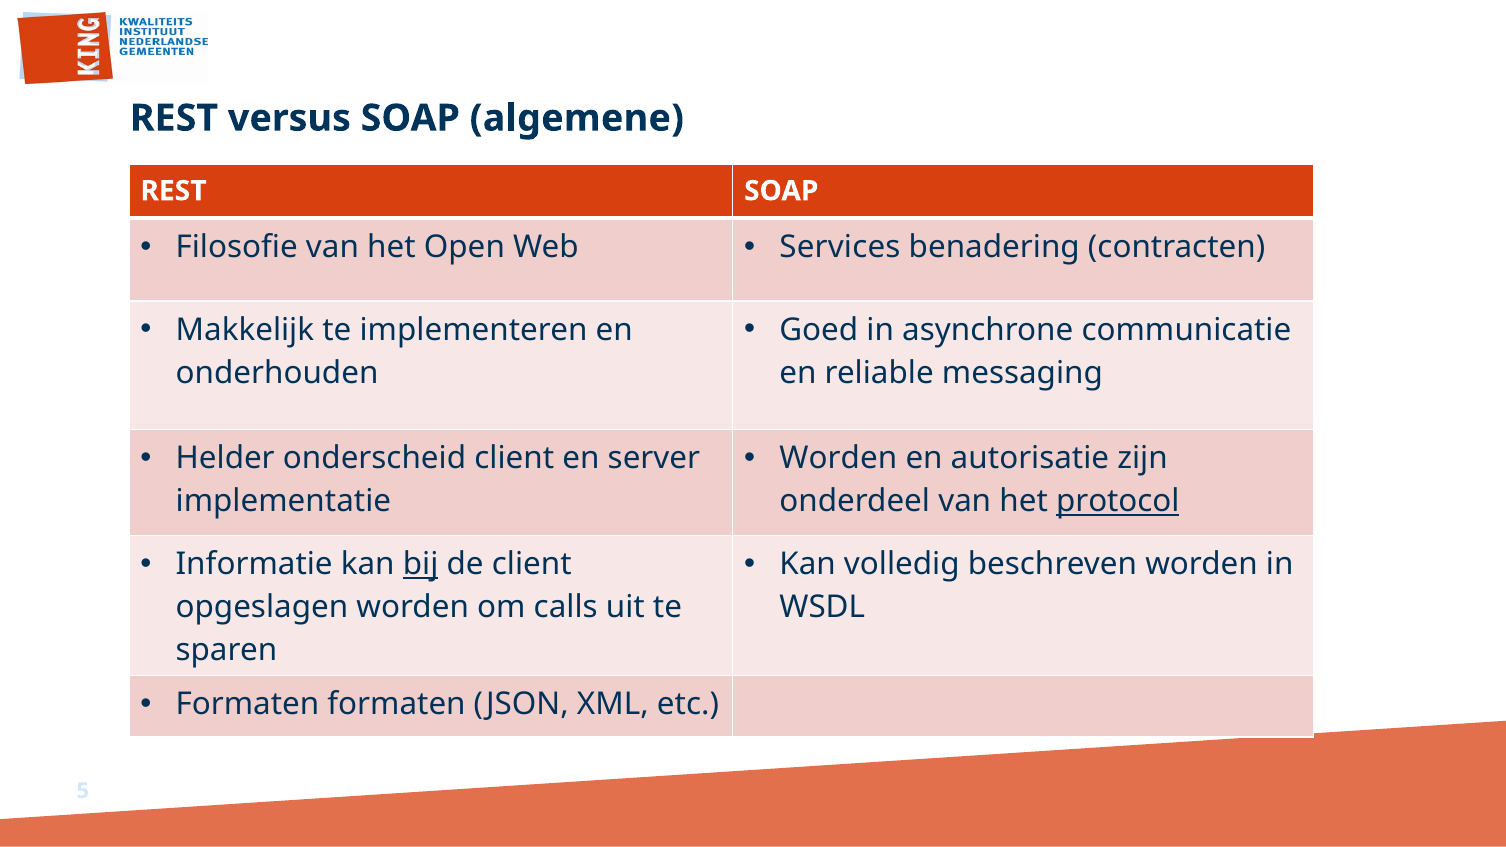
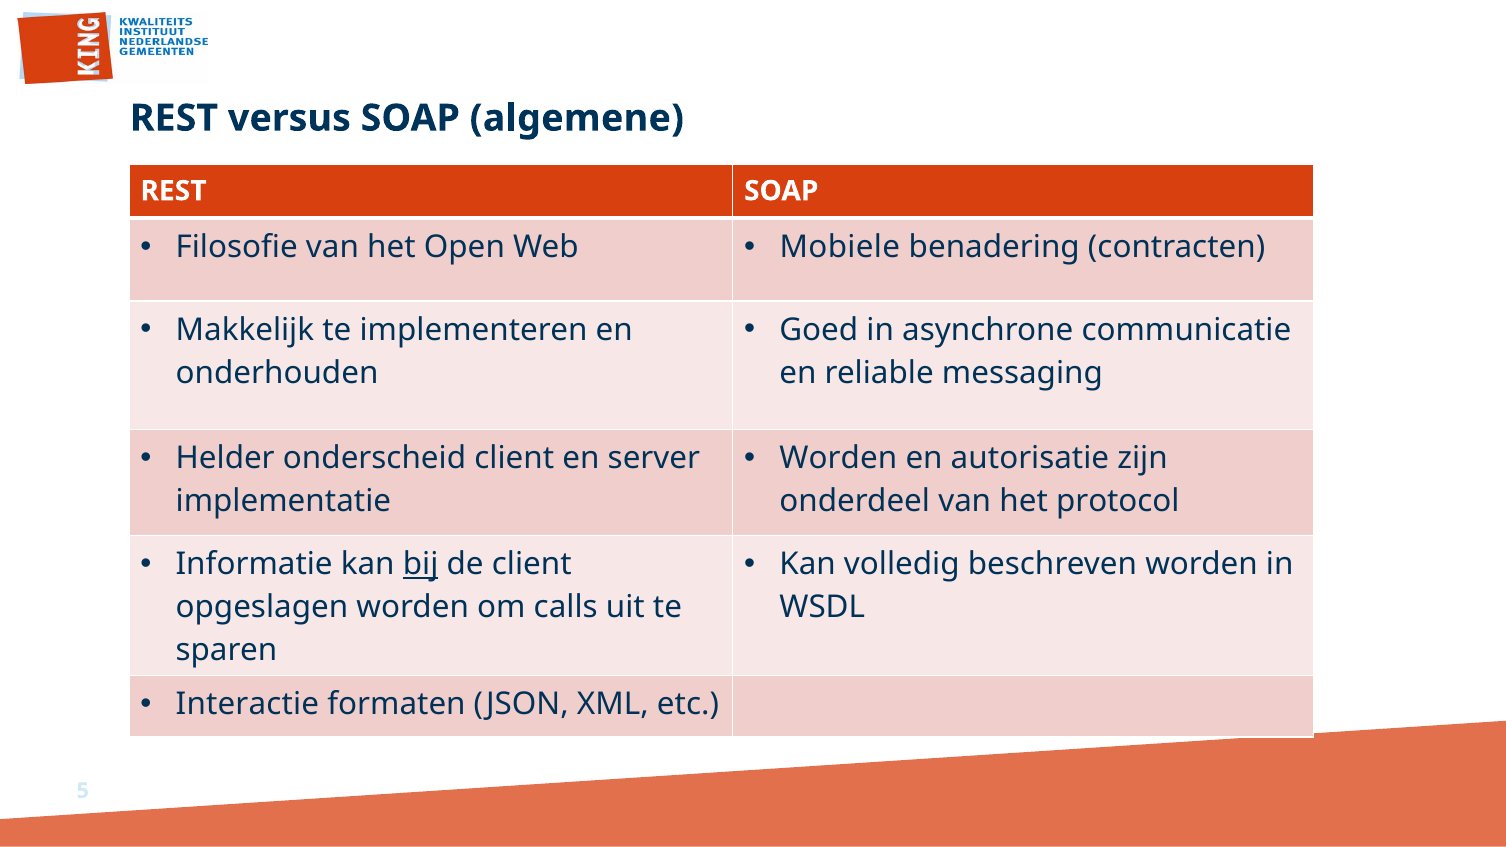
Services: Services -> Mobiele
protocol underline: present -> none
Formaten at (247, 705): Formaten -> Interactie
